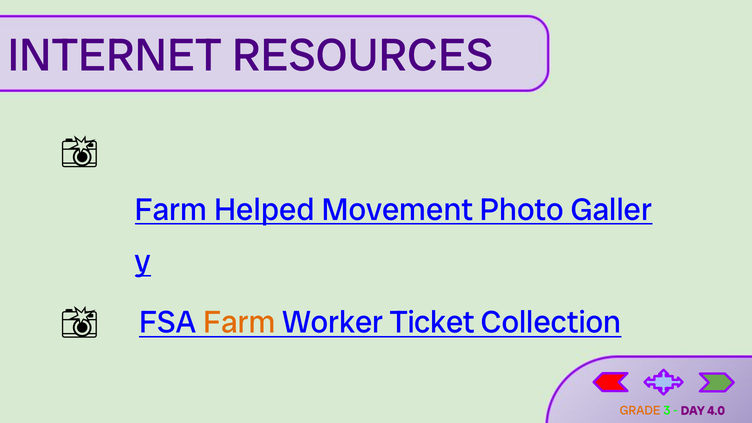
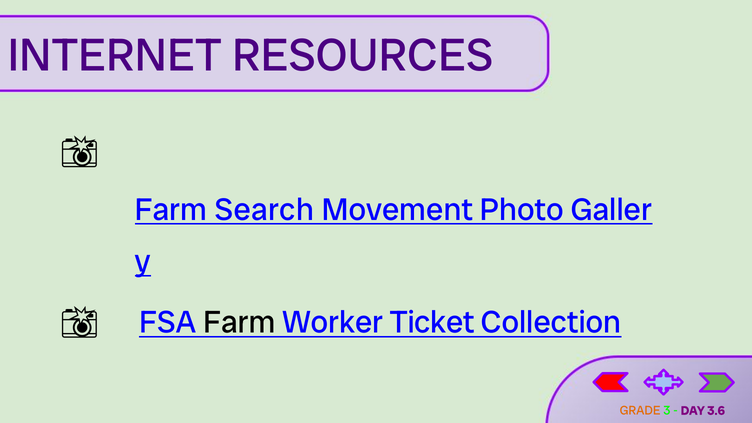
Helped: Helped -> Search
Farm at (239, 323) colour: orange -> black
4.0: 4.0 -> 3.6
